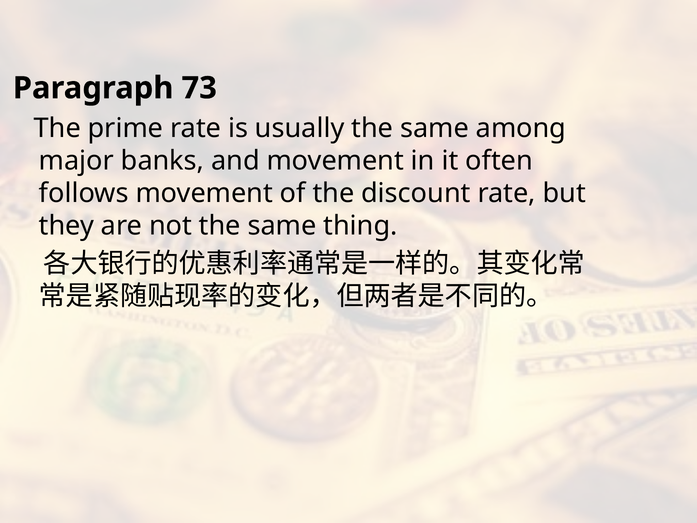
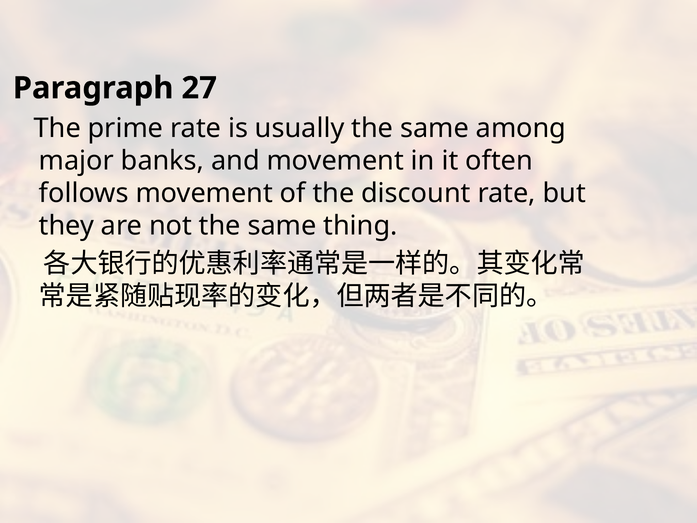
73: 73 -> 27
